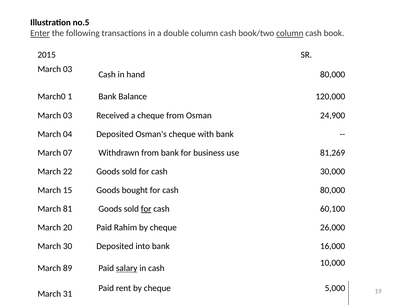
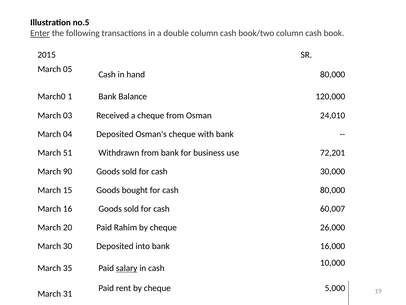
column at (290, 33) underline: present -> none
03 at (68, 69): 03 -> 05
24,900: 24,900 -> 24,010
07: 07 -> 51
81,269: 81,269 -> 72,201
22: 22 -> 90
81: 81 -> 16
for at (146, 209) underline: present -> none
60,100: 60,100 -> 60,007
89: 89 -> 35
